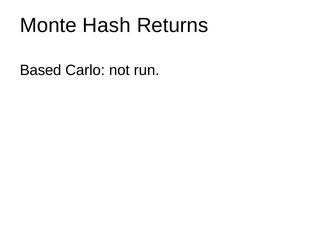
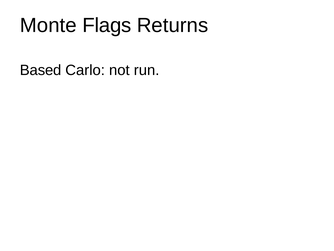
Hash: Hash -> Flags
